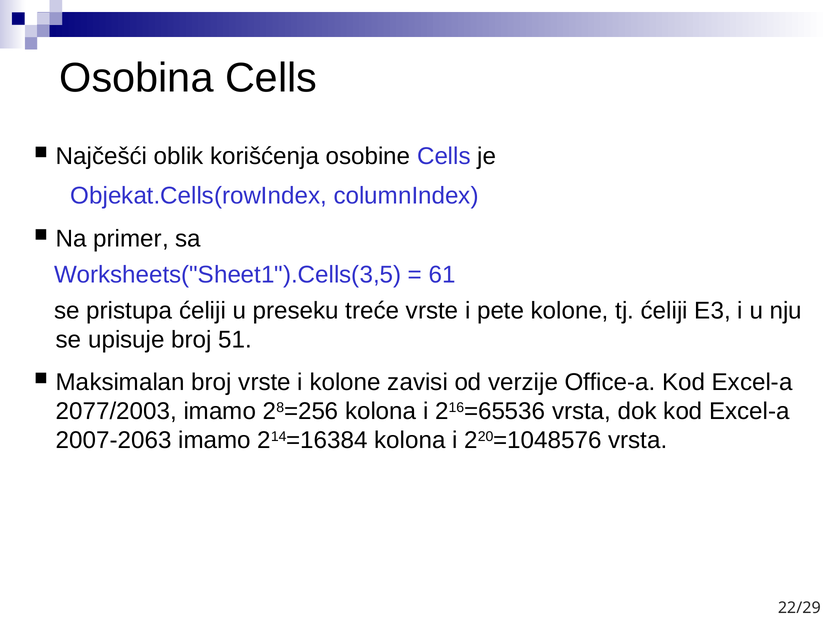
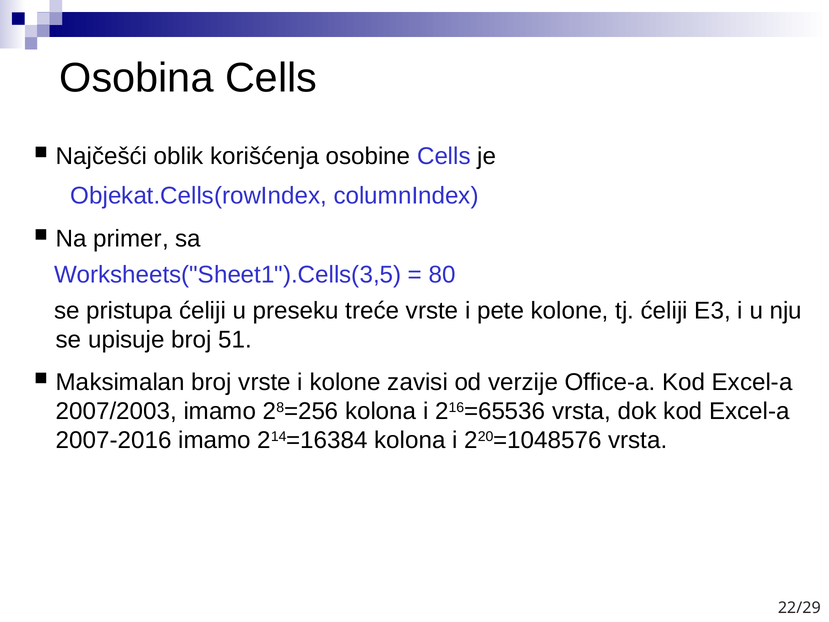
61: 61 -> 80
2077/2003: 2077/2003 -> 2007/2003
2007-2063: 2007-2063 -> 2007-2016
